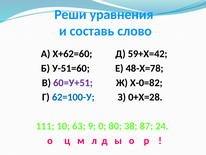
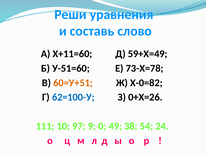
Х+62=60: Х+62=60 -> Х+11=60
59+Х=42: 59+Х=42 -> 59+Х=49
48-Х=78: 48-Х=78 -> 73-Х=78
60=У+51 colour: purple -> orange
0+Х=28: 0+Х=28 -> 0+Х=26
63: 63 -> 97
80: 80 -> 49
87: 87 -> 54
